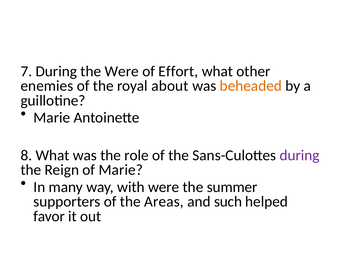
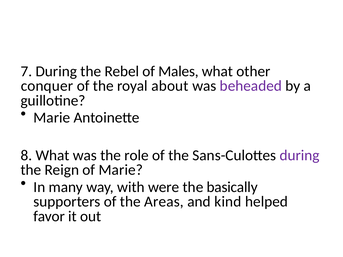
the Were: Were -> Rebel
Effort: Effort -> Males
enemies: enemies -> conquer
beheaded colour: orange -> purple
summer: summer -> basically
such: such -> kind
